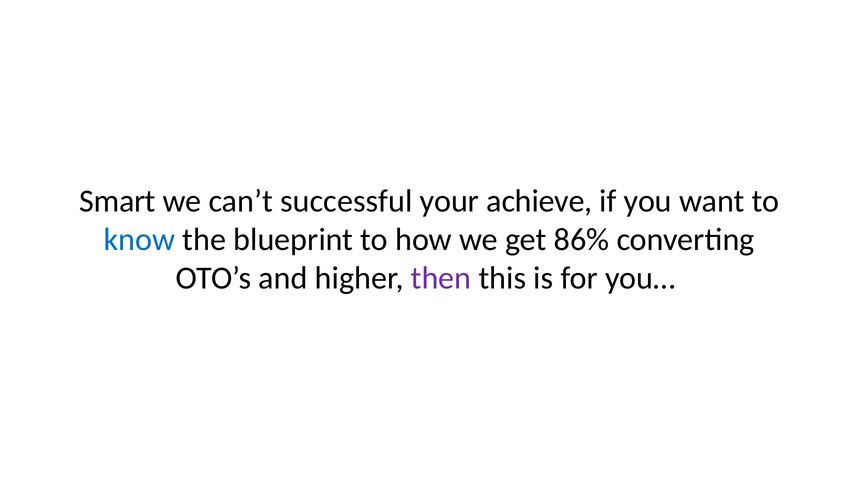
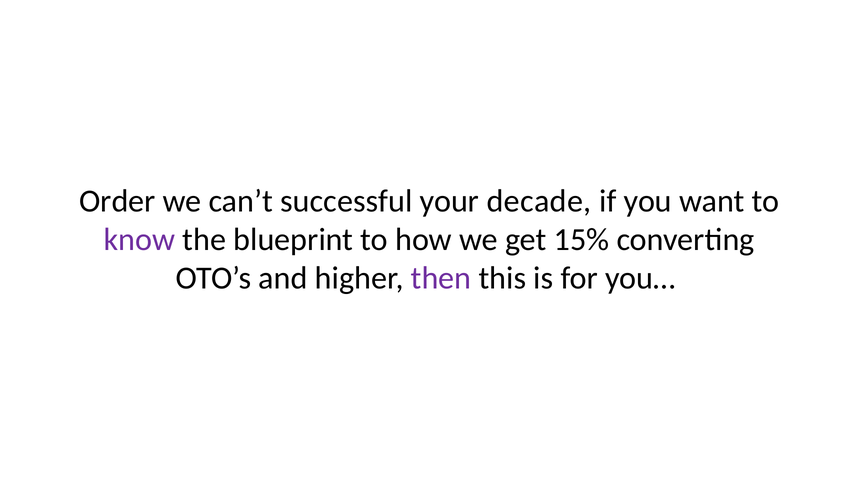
Smart: Smart -> Order
achieve: achieve -> decade
know colour: blue -> purple
86%: 86% -> 15%
